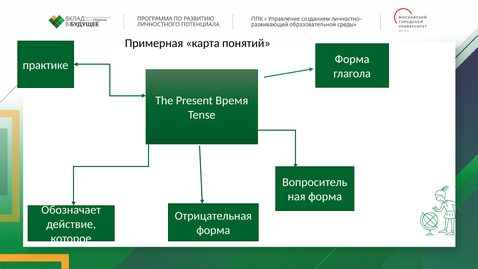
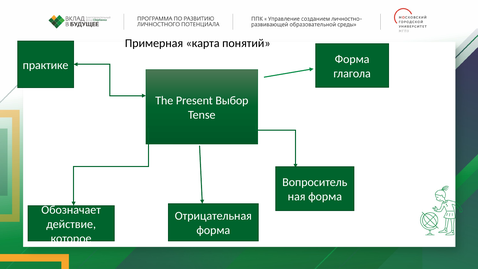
Время: Время -> Выбор
